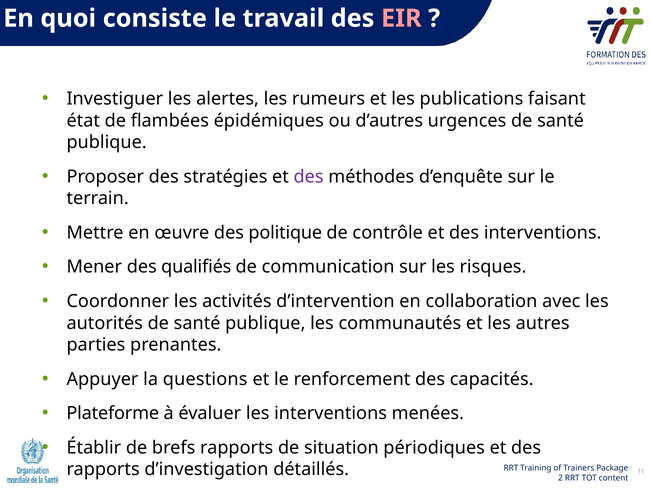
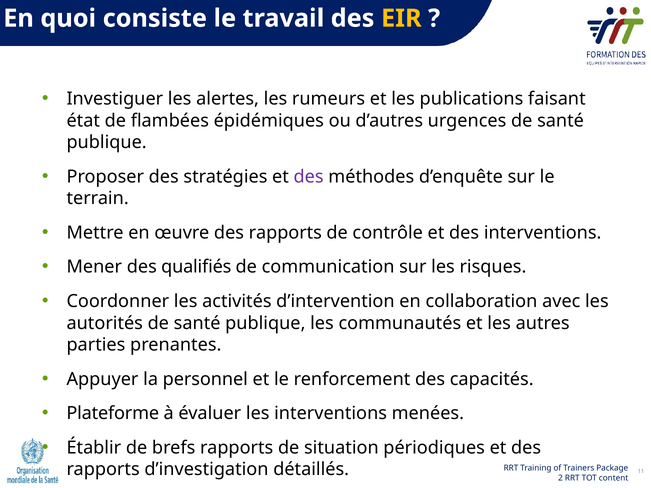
EIR colour: pink -> yellow
œuvre des politique: politique -> rapports
questions: questions -> personnel
